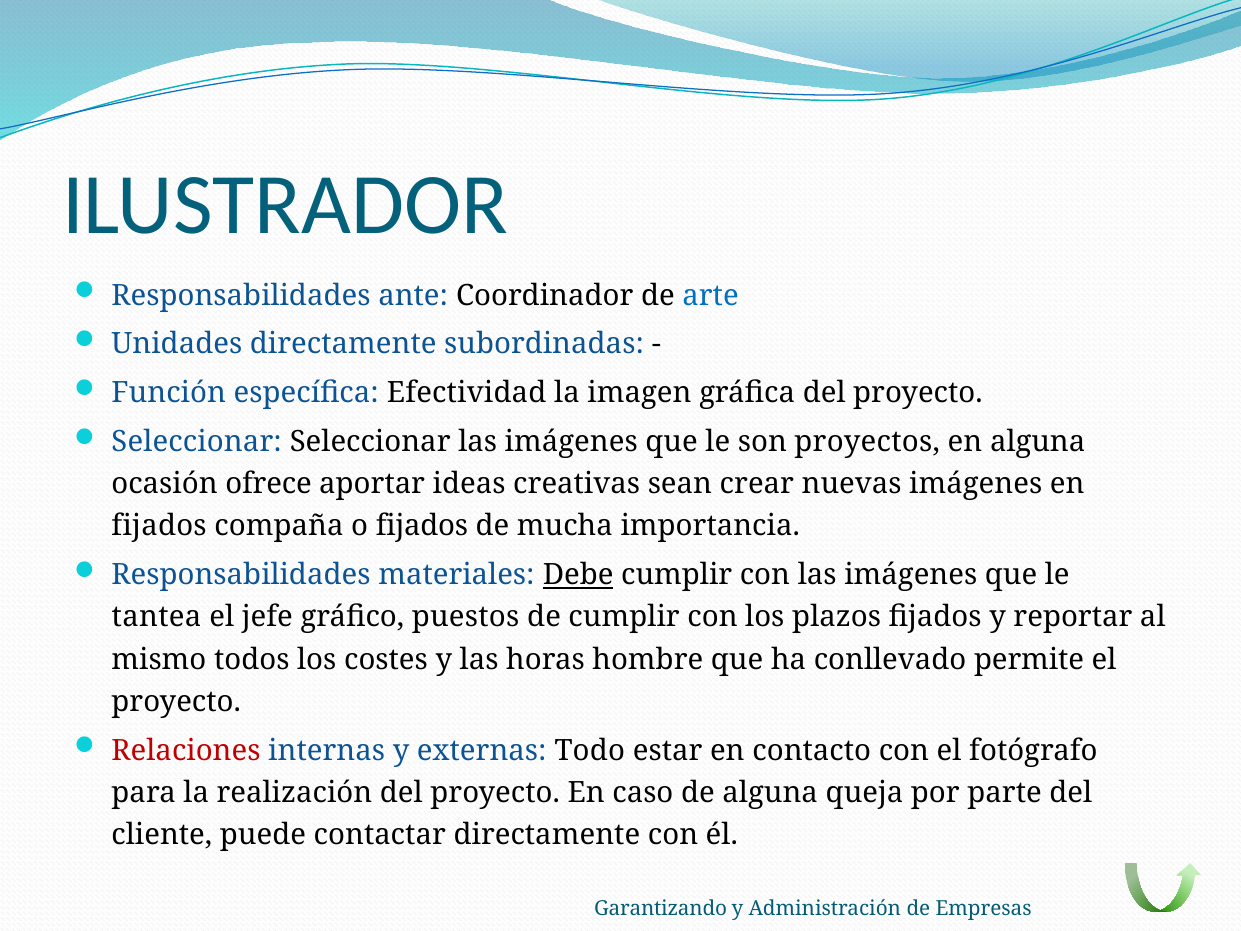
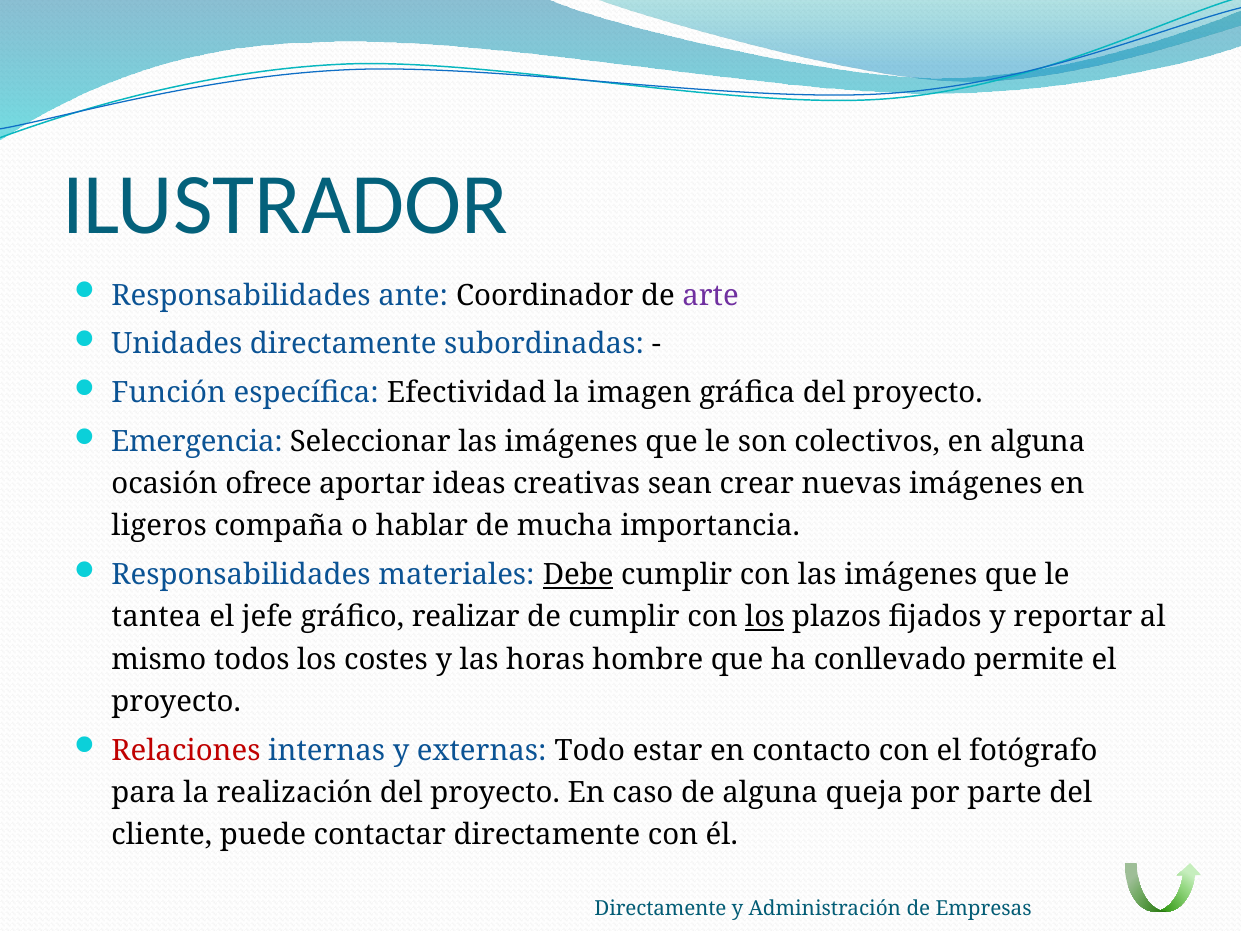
arte colour: blue -> purple
Seleccionar at (197, 442): Seleccionar -> Emergencia
proyectos: proyectos -> colectivos
fijados at (159, 526): fijados -> ligeros
o fijados: fijados -> hablar
puestos: puestos -> realizar
los at (765, 617) underline: none -> present
Garantizando at (661, 908): Garantizando -> Directamente
